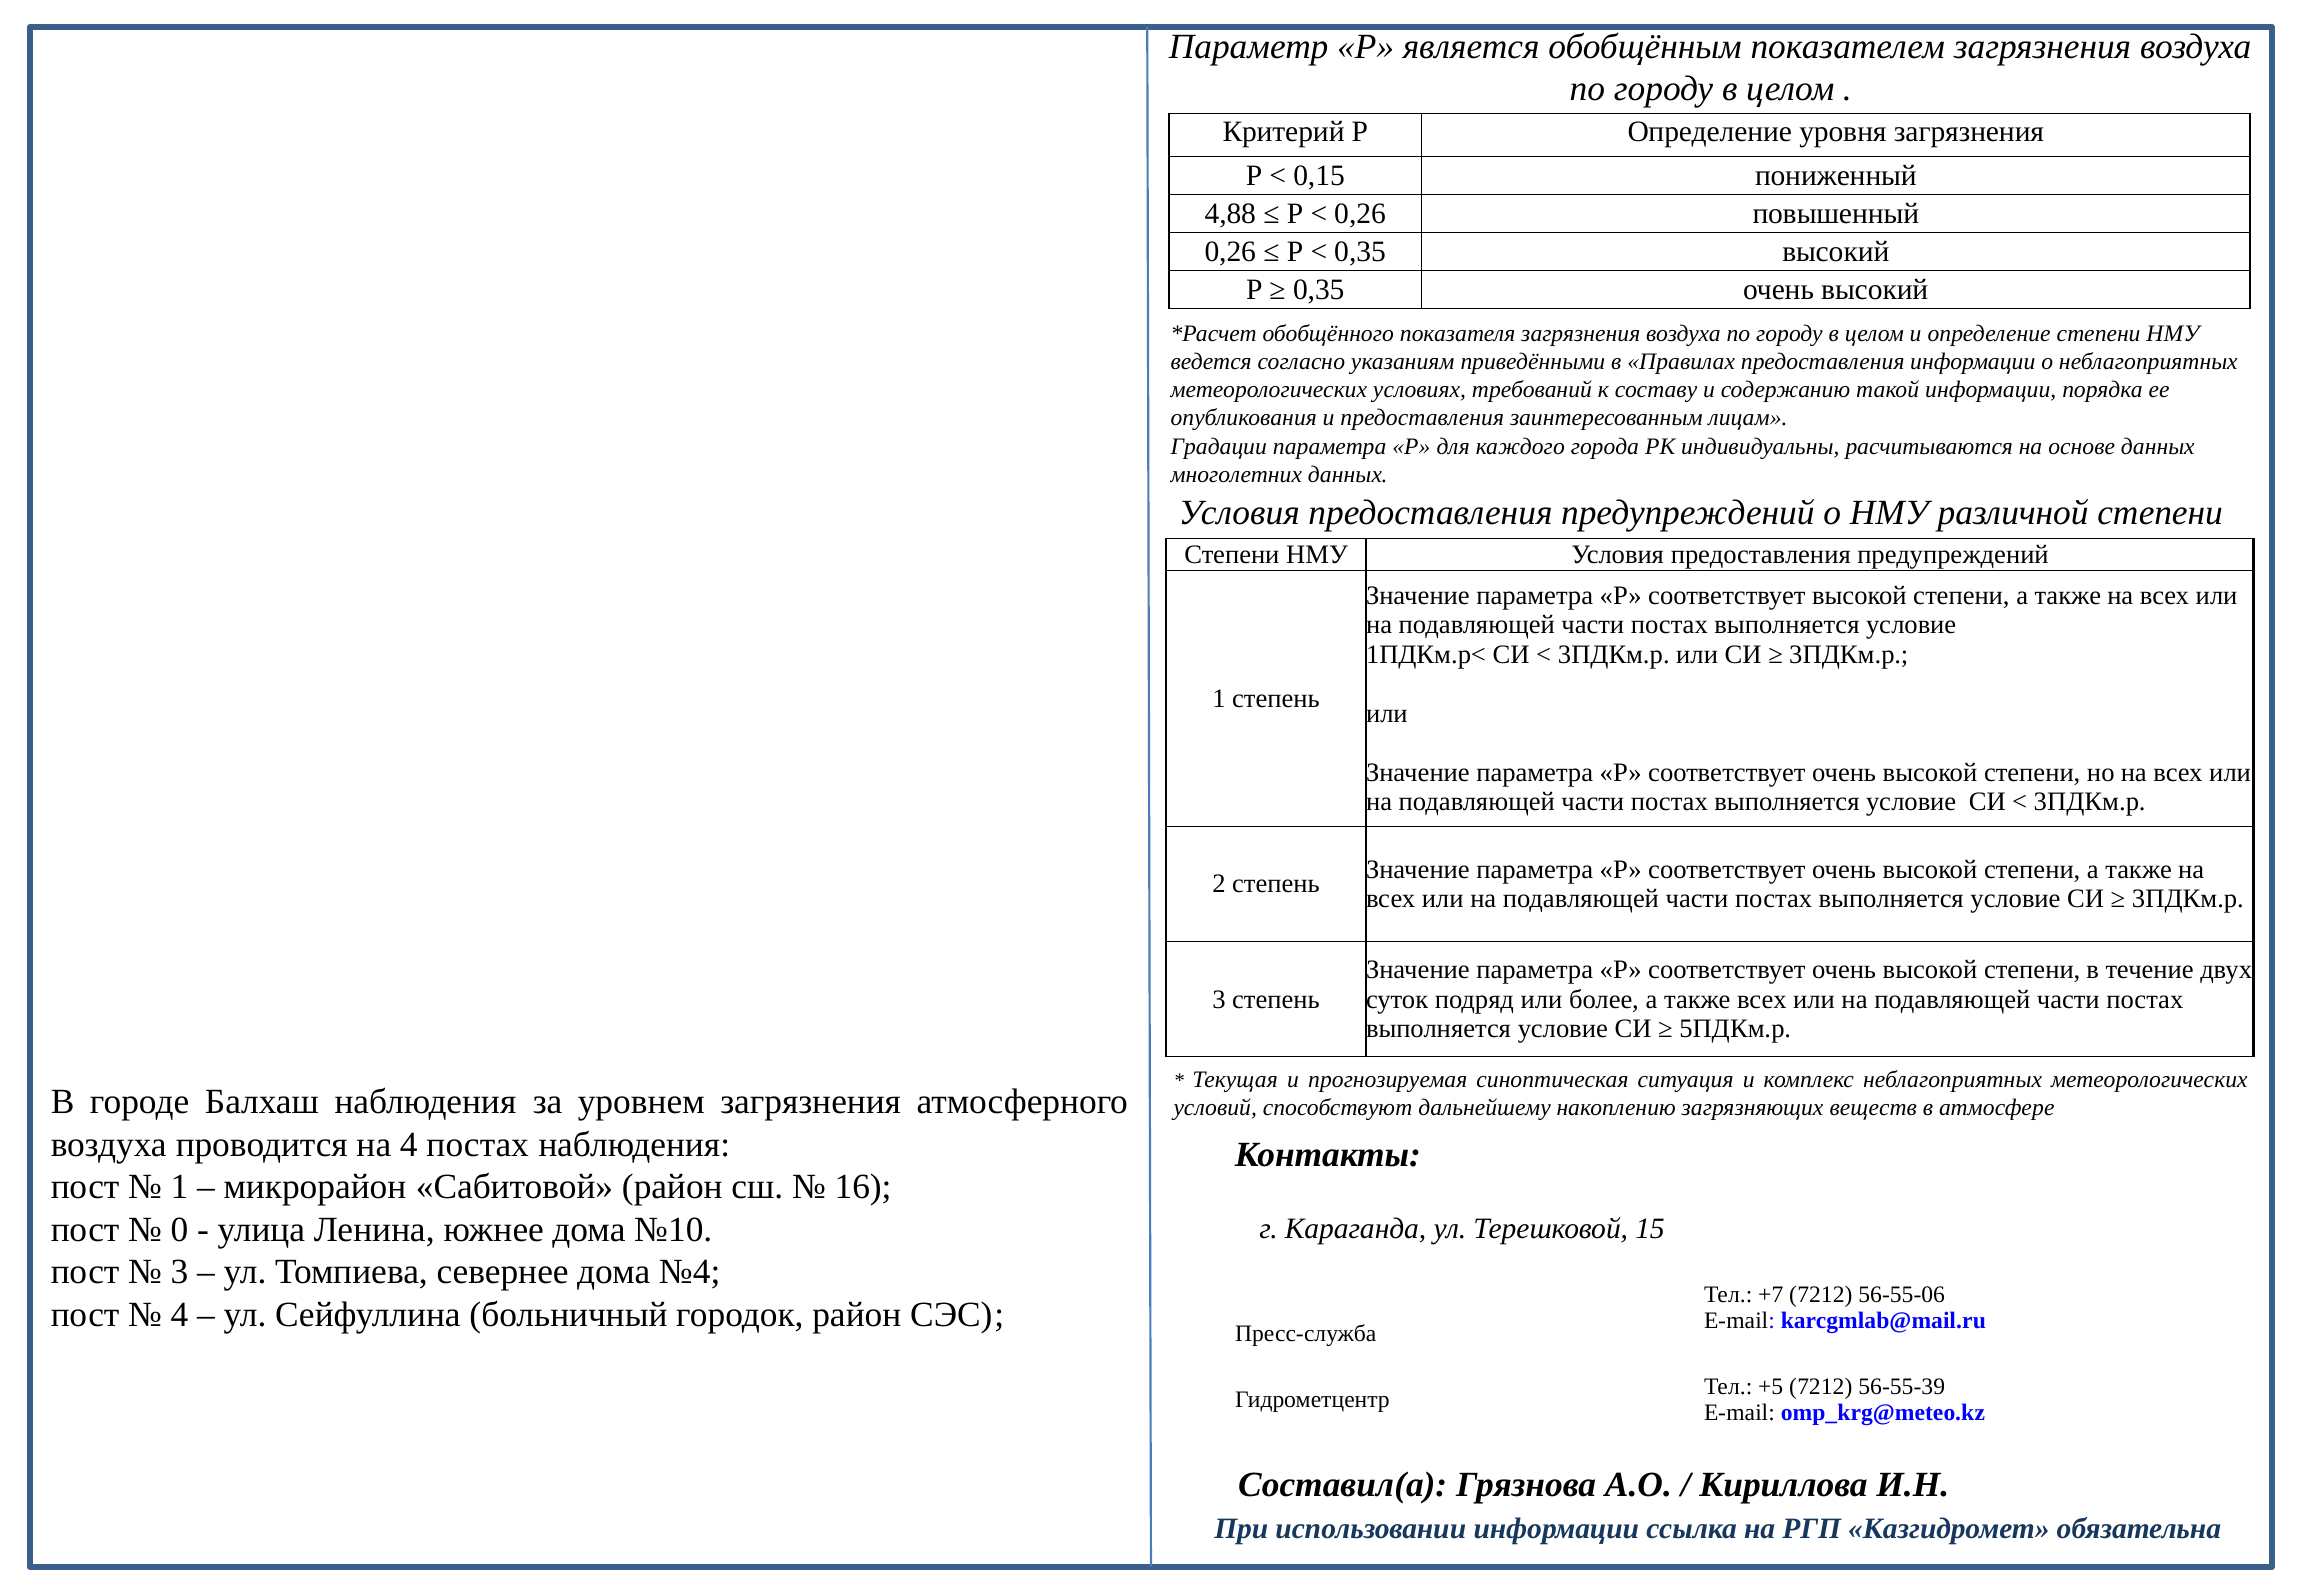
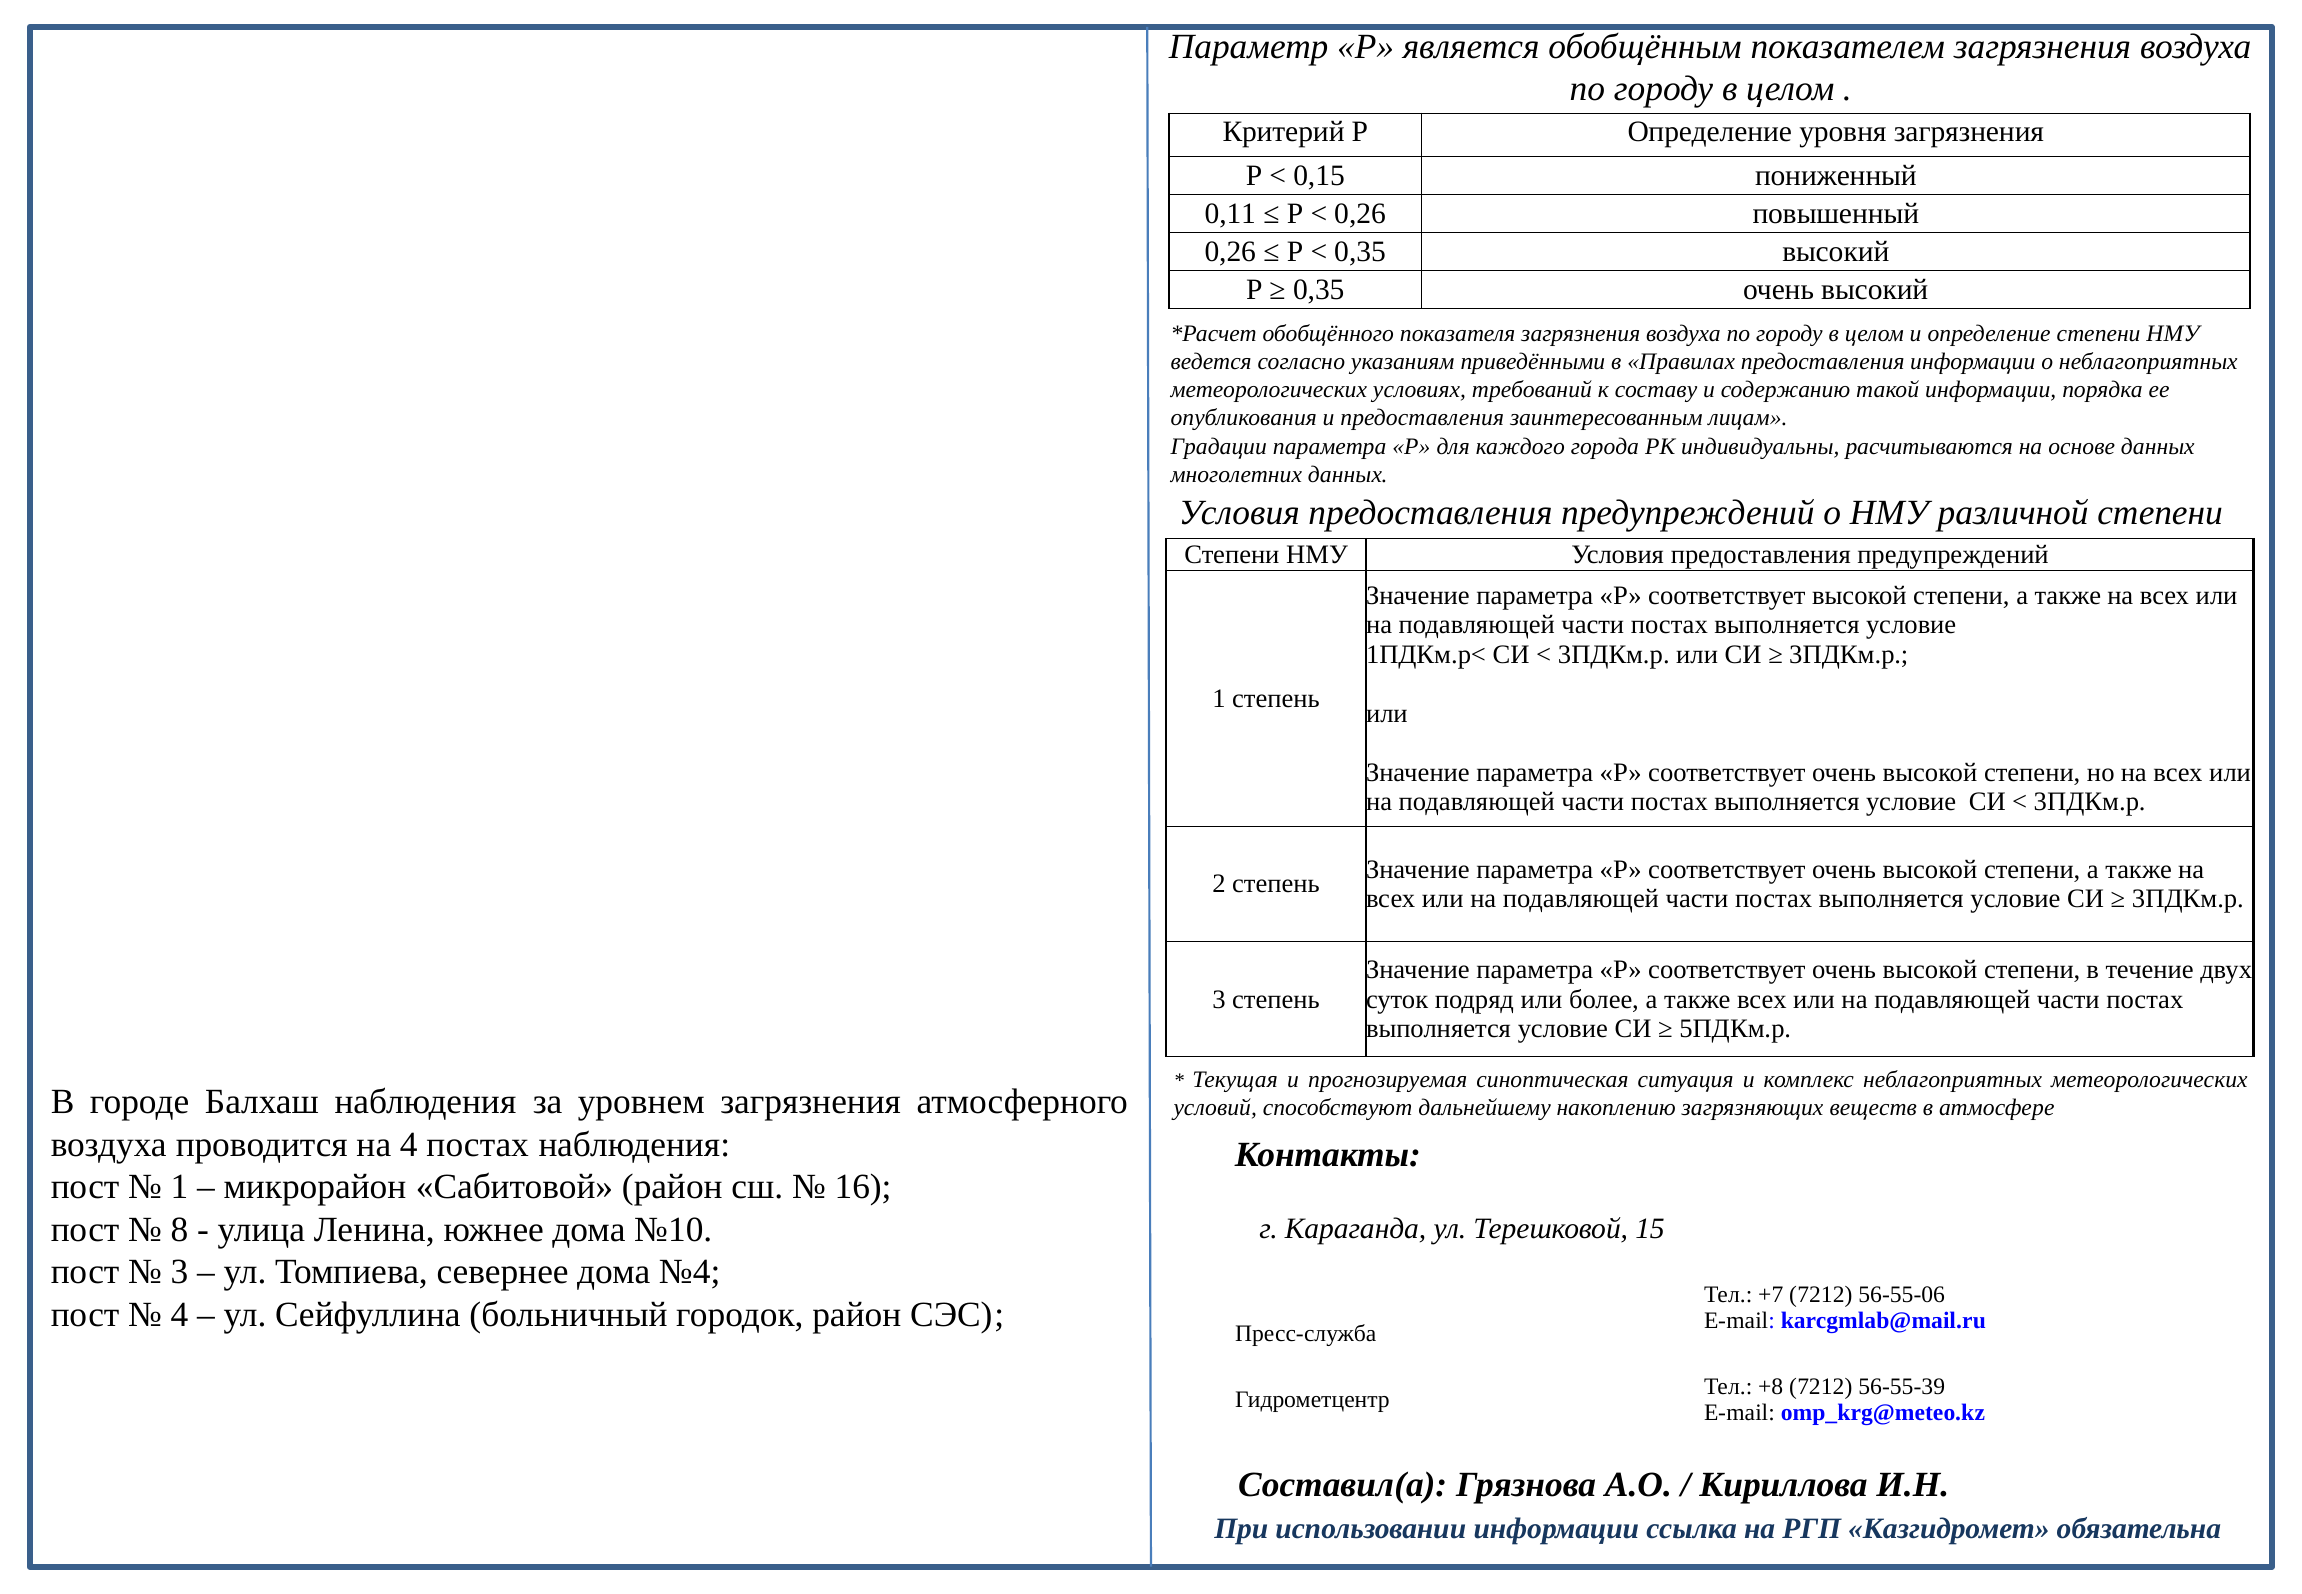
4,88: 4,88 -> 0,11
0: 0 -> 8
+5: +5 -> +8
